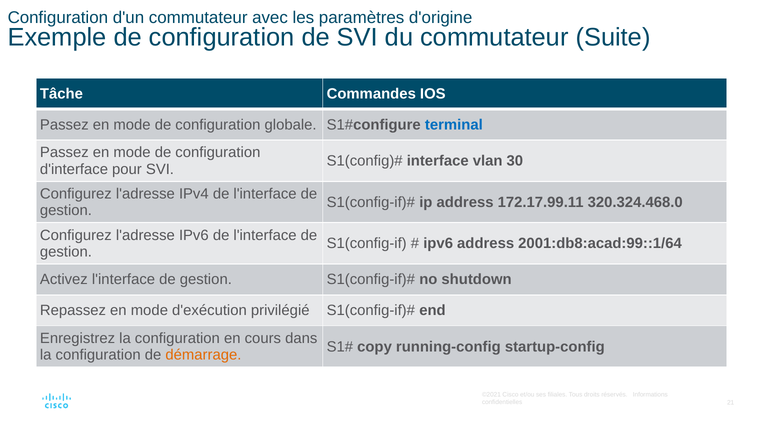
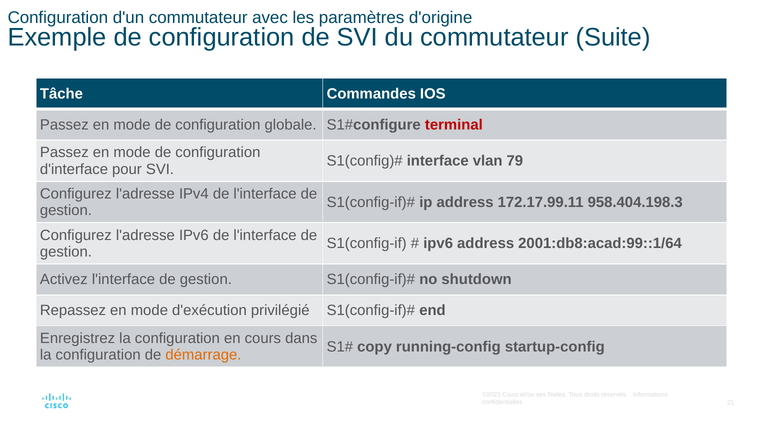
terminal colour: blue -> red
30: 30 -> 79
320.324.468.0: 320.324.468.0 -> 958.404.198.3
